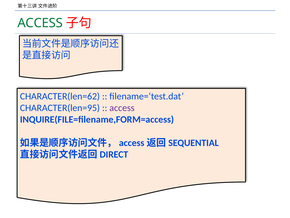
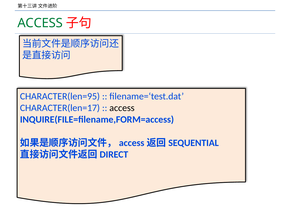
CHARACTER(len=62: CHARACTER(len=62 -> CHARACTER(len=95
CHARACTER(len=95: CHARACTER(len=95 -> CHARACTER(len=17
access at (122, 108) colour: purple -> black
